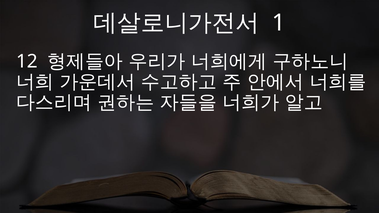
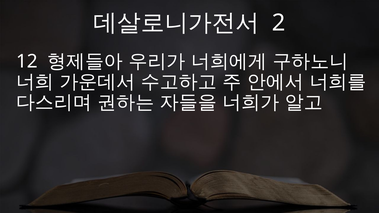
1: 1 -> 2
